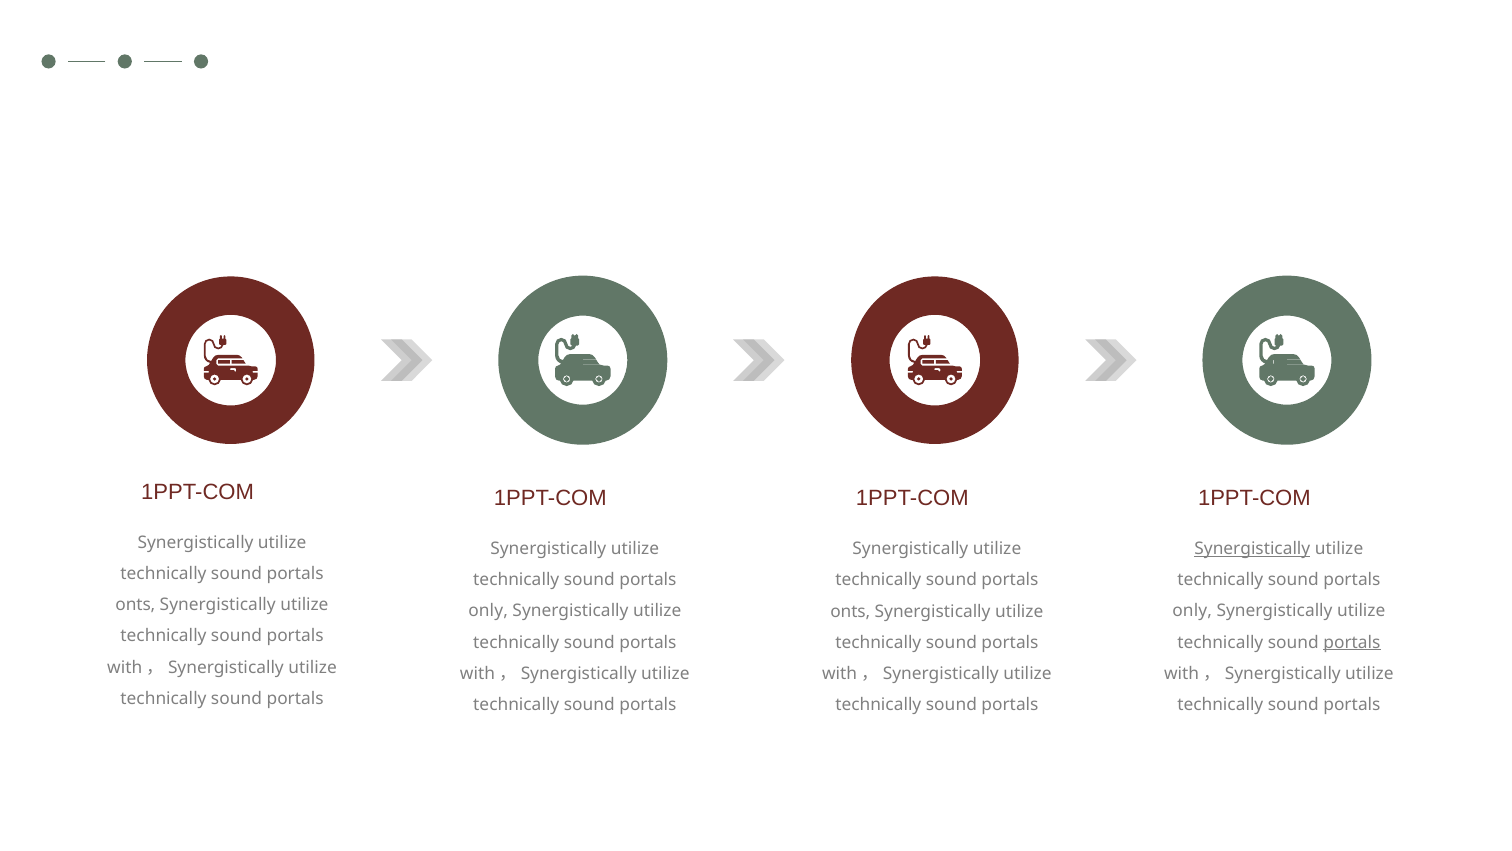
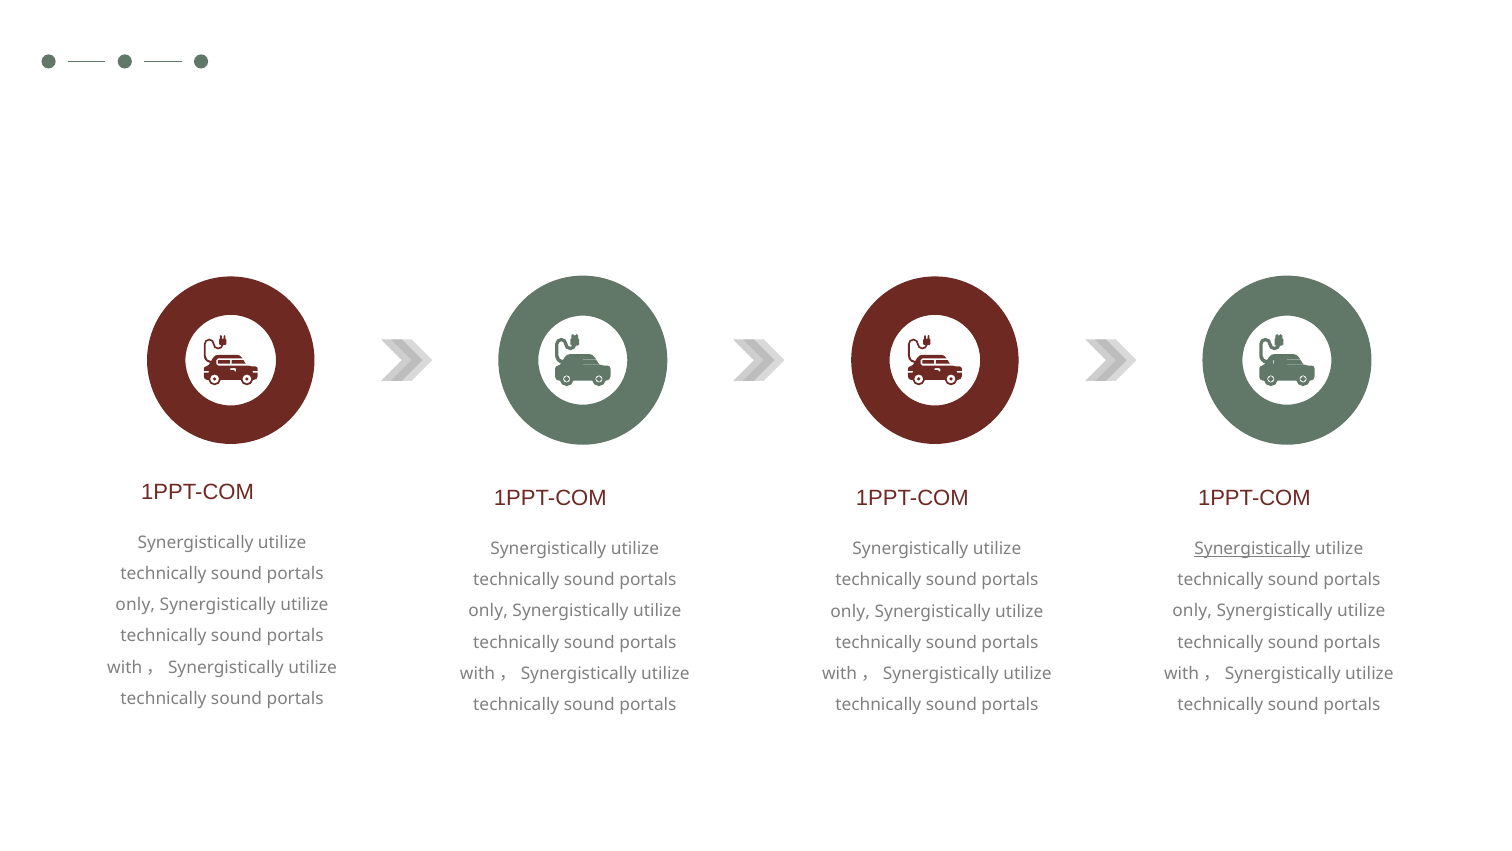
onts at (135, 605): onts -> only
onts at (850, 611): onts -> only
portals at (1352, 642) underline: present -> none
